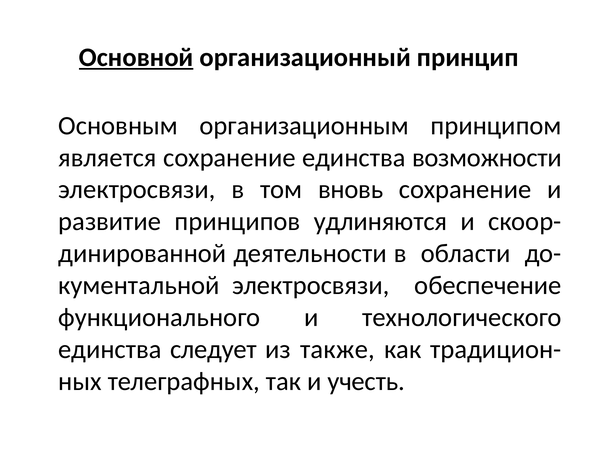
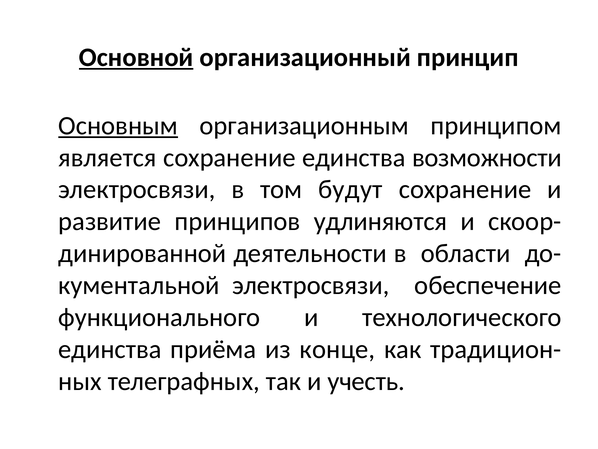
Основным underline: none -> present
вновь: вновь -> будут
следует: следует -> приёма
также: также -> конце
